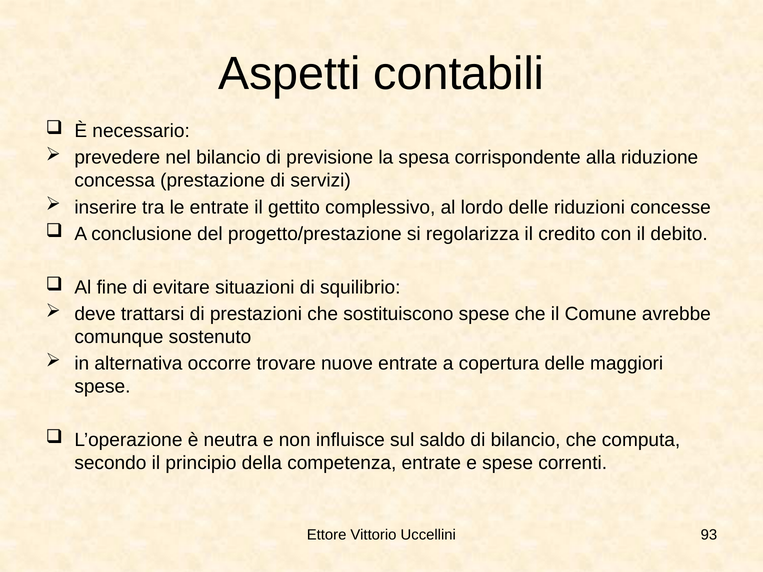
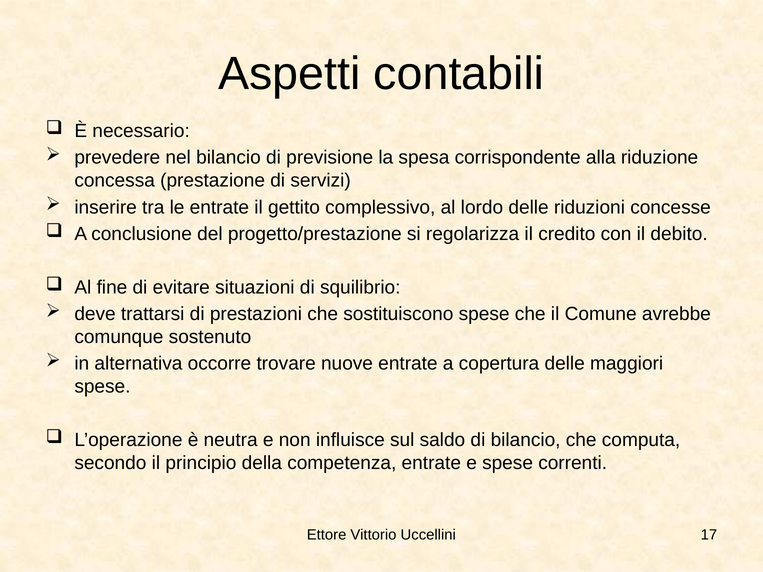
93: 93 -> 17
